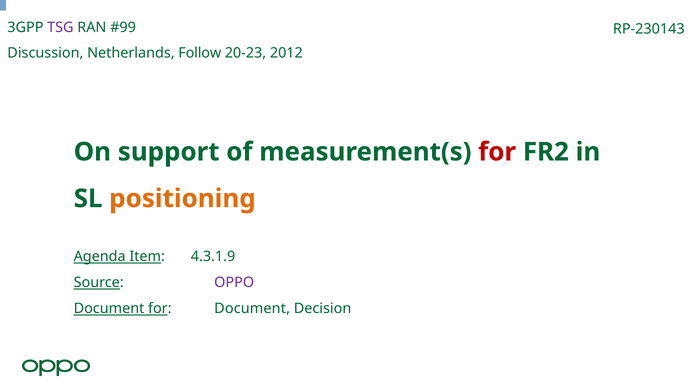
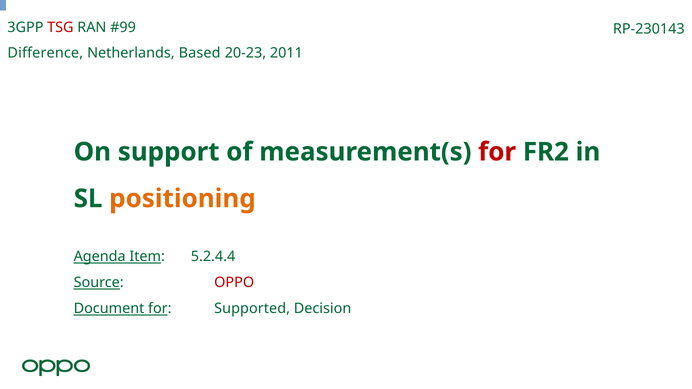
TSG colour: purple -> red
Discussion: Discussion -> Difference
Follow: Follow -> Based
2012: 2012 -> 2011
4.3.1.9: 4.3.1.9 -> 5.2.4.4
OPPO colour: purple -> red
for Document: Document -> Supported
